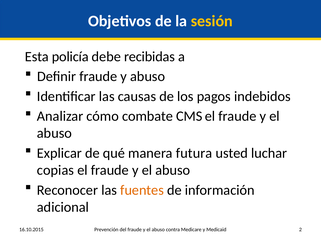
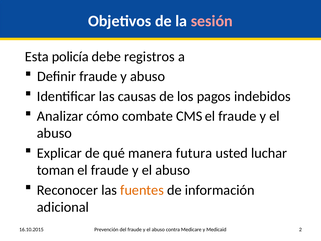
sesión colour: yellow -> pink
recibidas: recibidas -> registros
copias: copias -> toman
